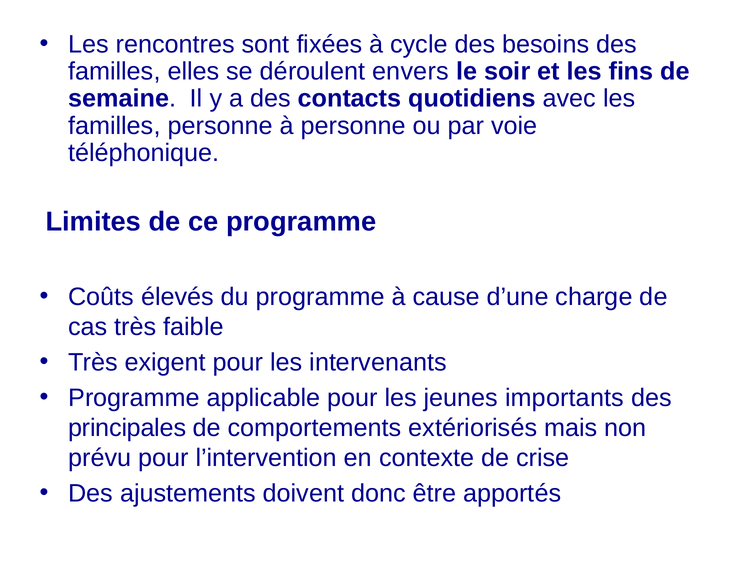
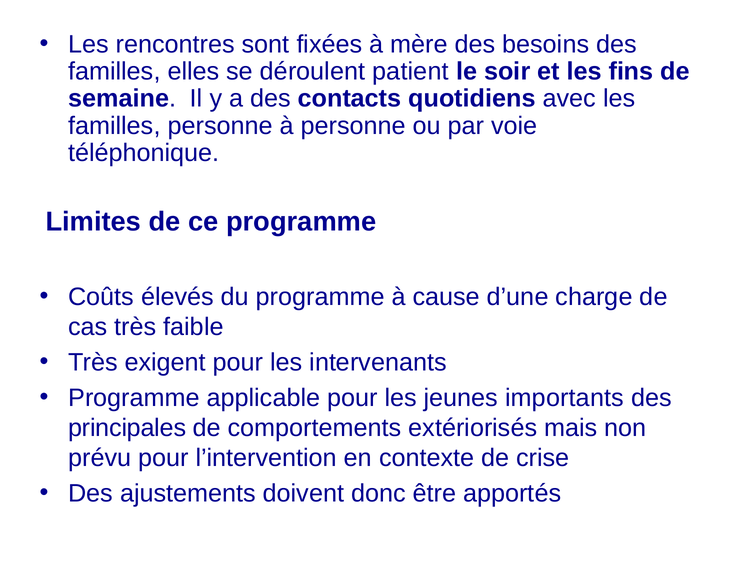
cycle: cycle -> mère
envers: envers -> patient
